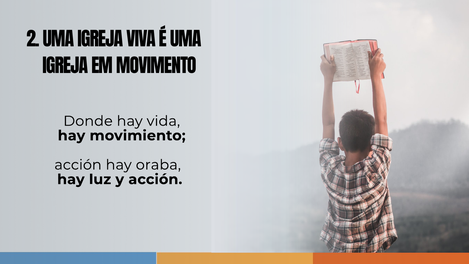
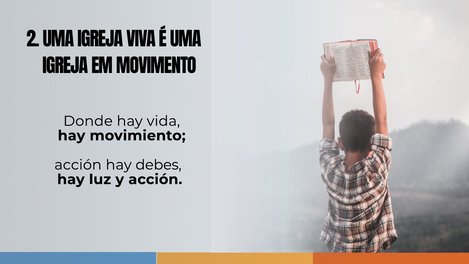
oraba: oraba -> debes
